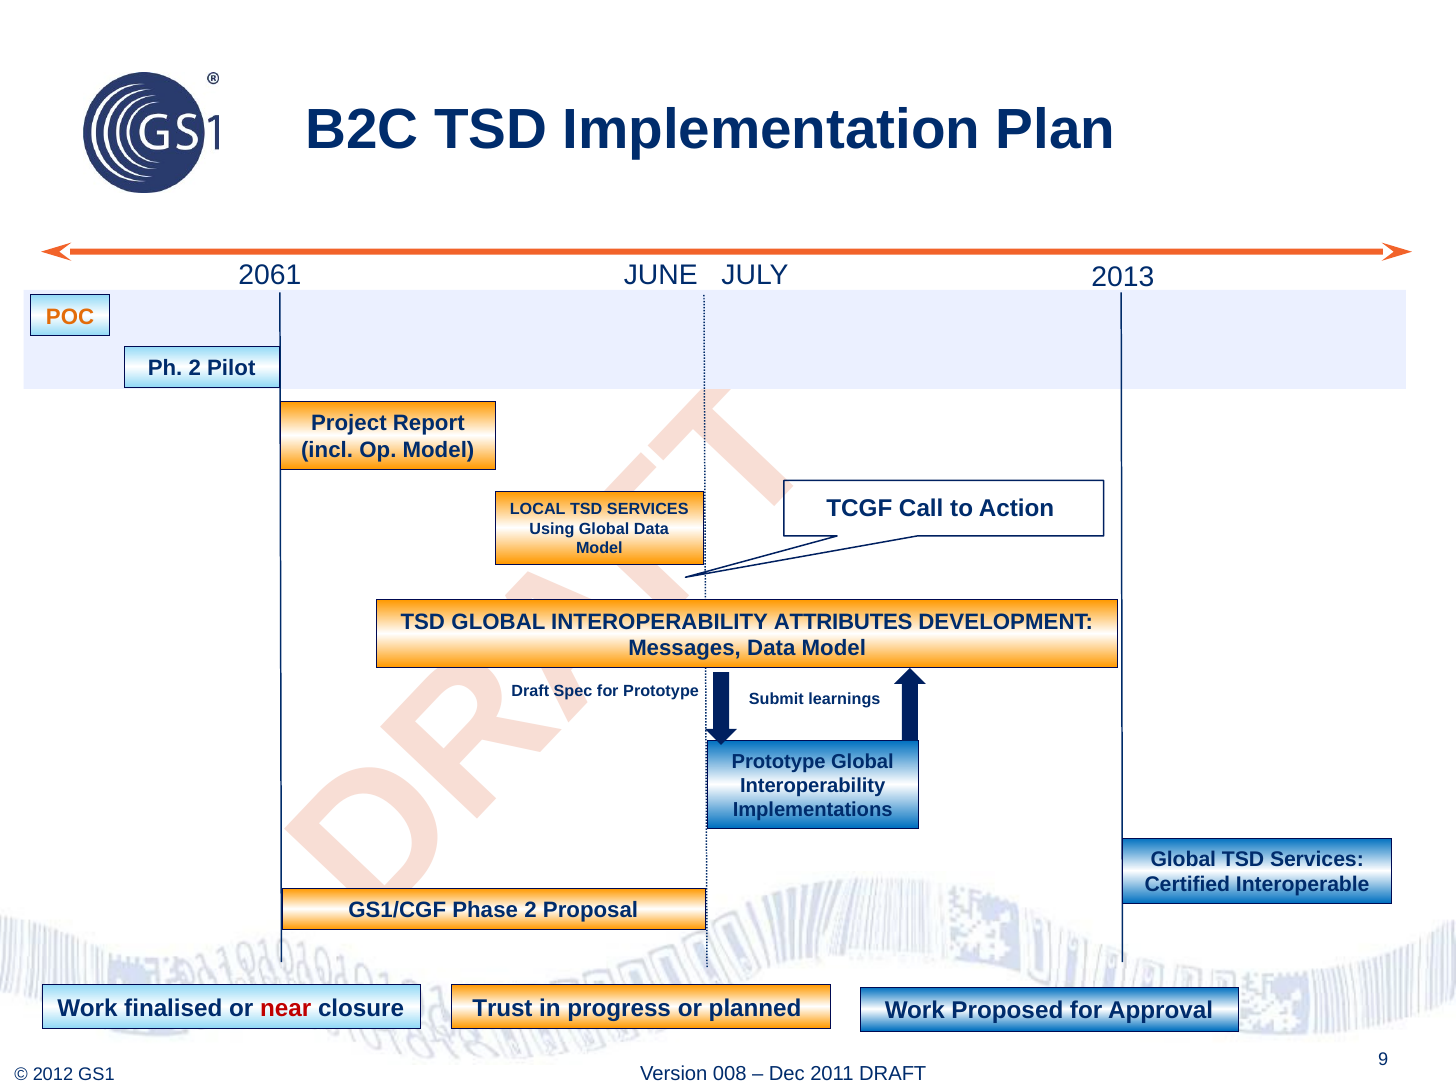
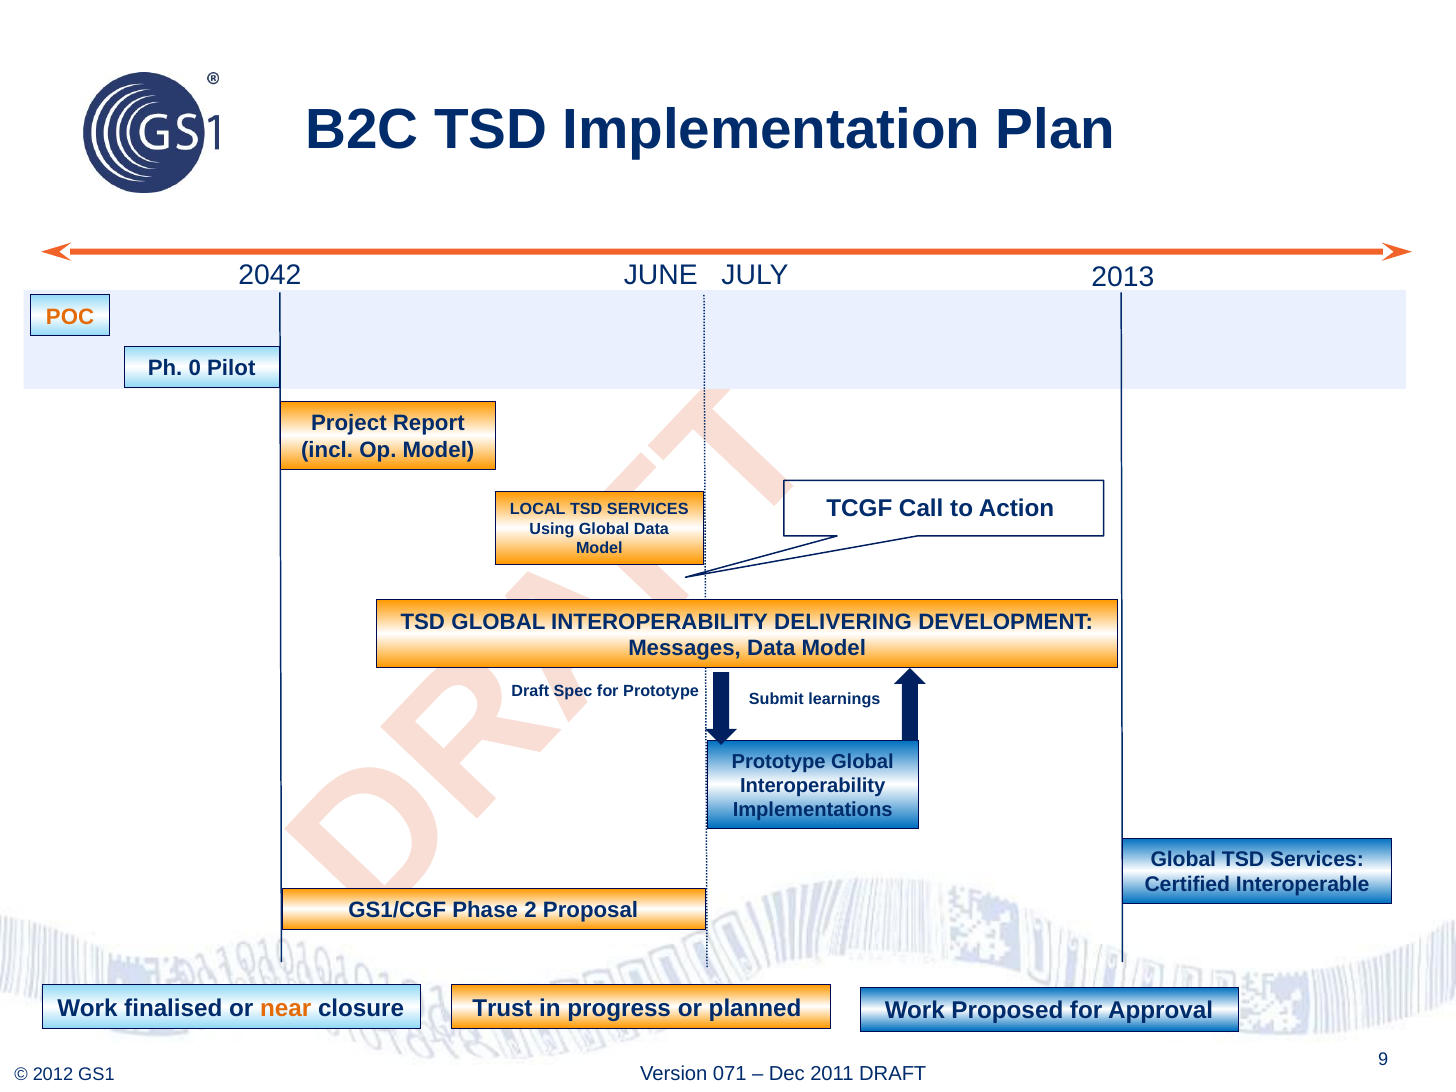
2061: 2061 -> 2042
Ph 2: 2 -> 0
ATTRIBUTES: ATTRIBUTES -> DELIVERING
near colour: red -> orange
008: 008 -> 071
